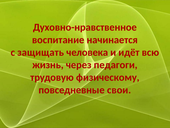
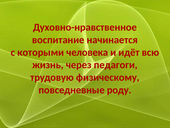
защищать: защищать -> которыми
свои: свои -> роду
